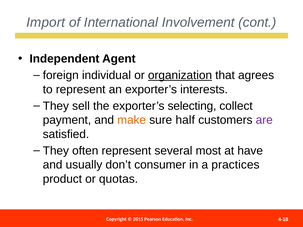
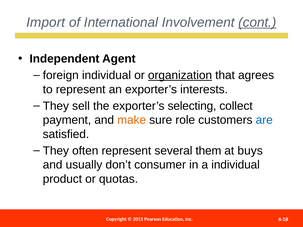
cont underline: none -> present
half: half -> role
are colour: purple -> blue
most: most -> them
have: have -> buys
a practices: practices -> individual
